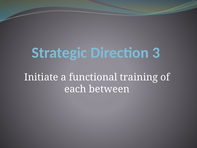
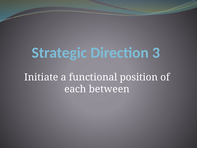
training: training -> position
